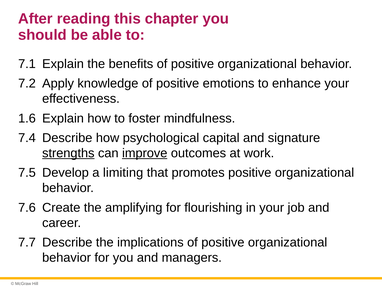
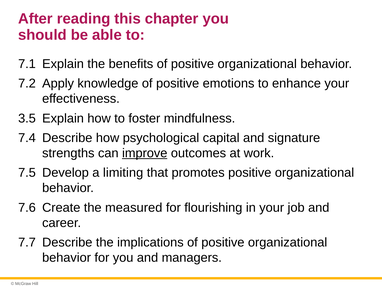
1.6: 1.6 -> 3.5
strengths underline: present -> none
amplifying: amplifying -> measured
